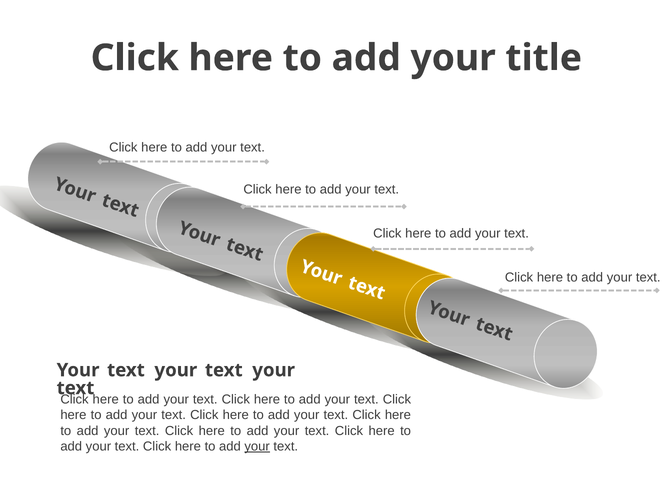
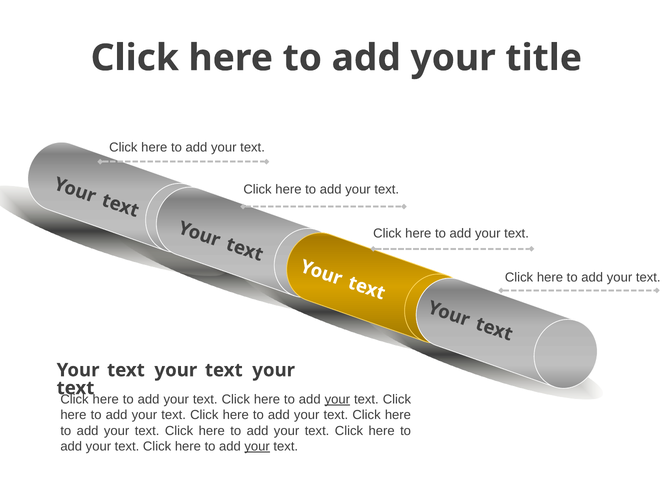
your at (337, 399) underline: none -> present
